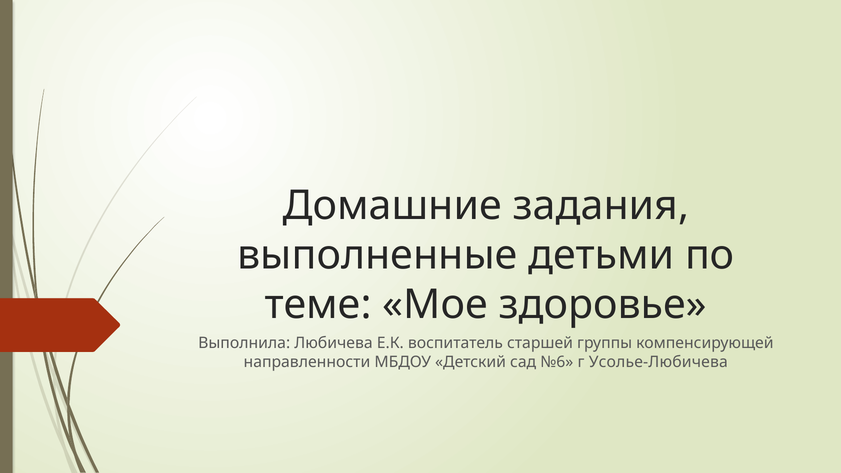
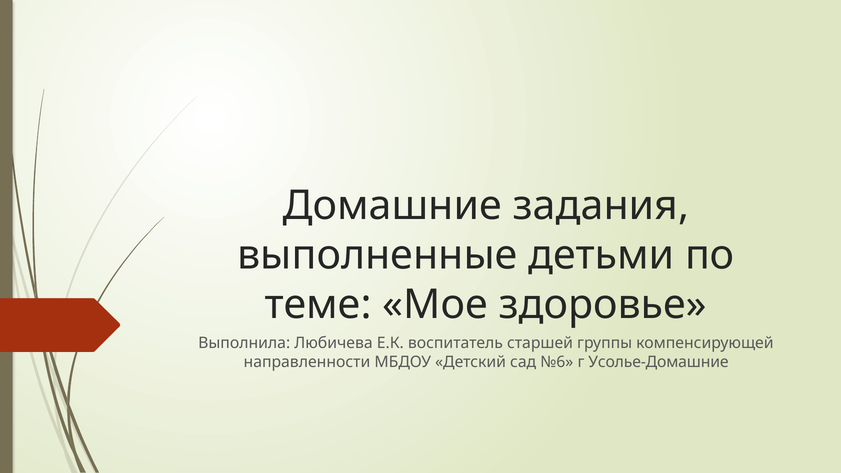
Усолье-Любичева: Усолье-Любичева -> Усолье-Домашние
